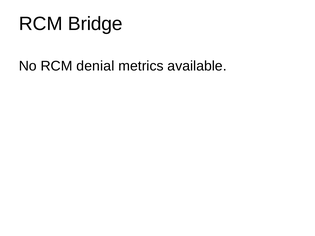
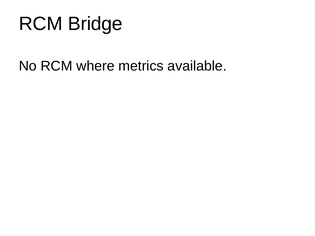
denial: denial -> where
